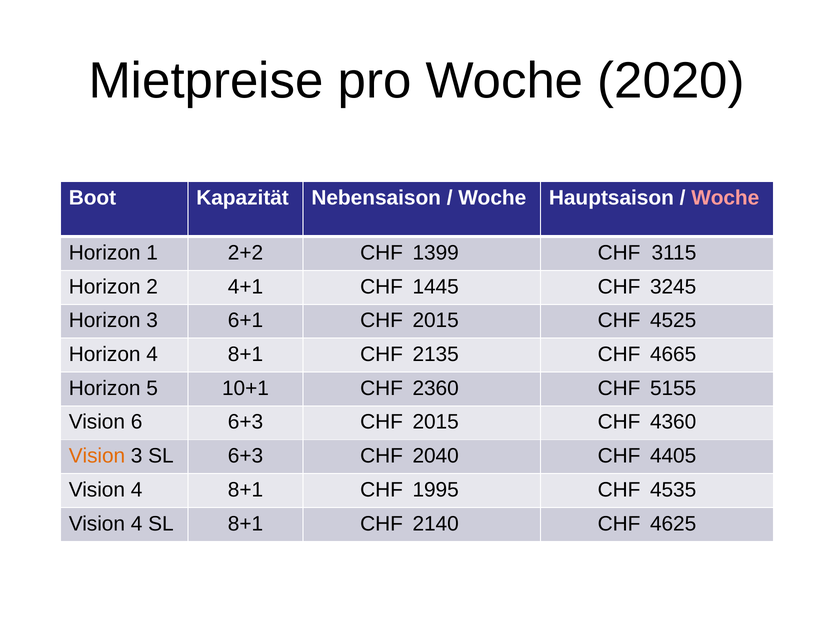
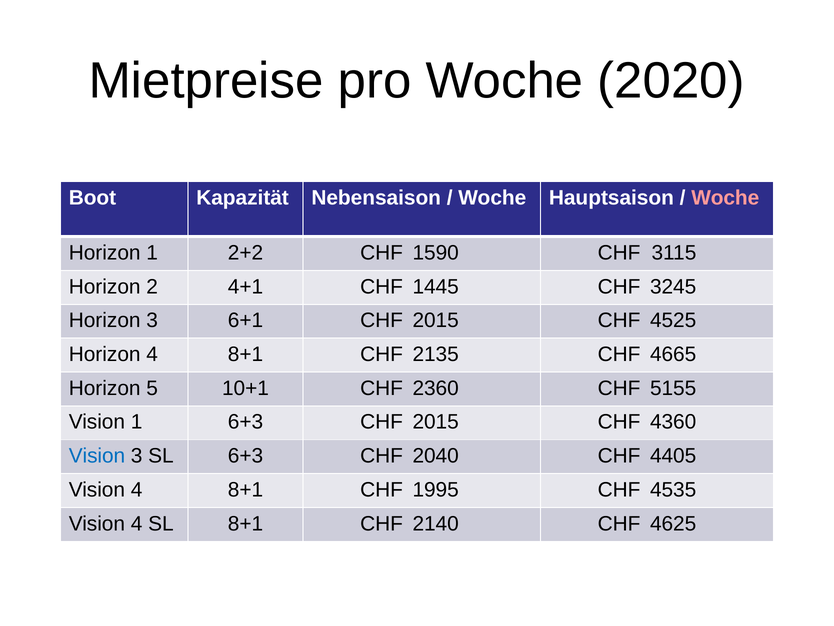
1399: 1399 -> 1590
Vision 6: 6 -> 1
Vision at (97, 456) colour: orange -> blue
